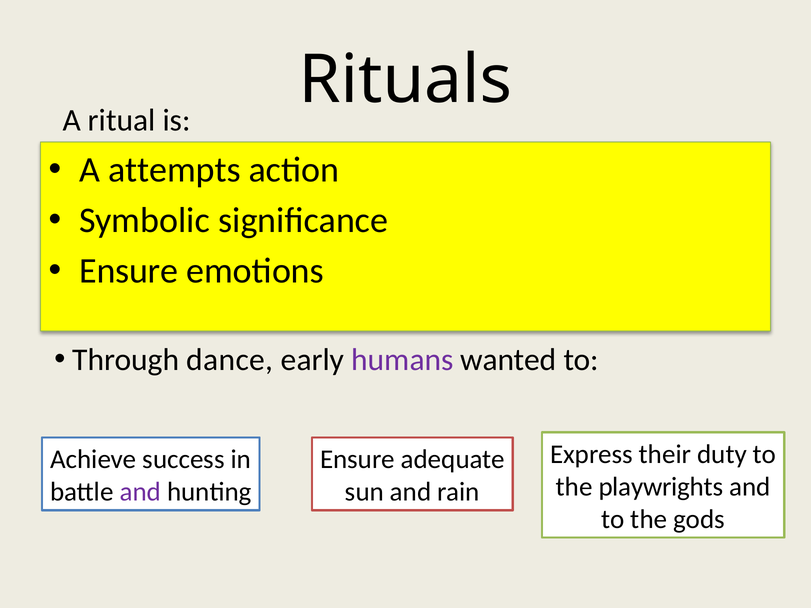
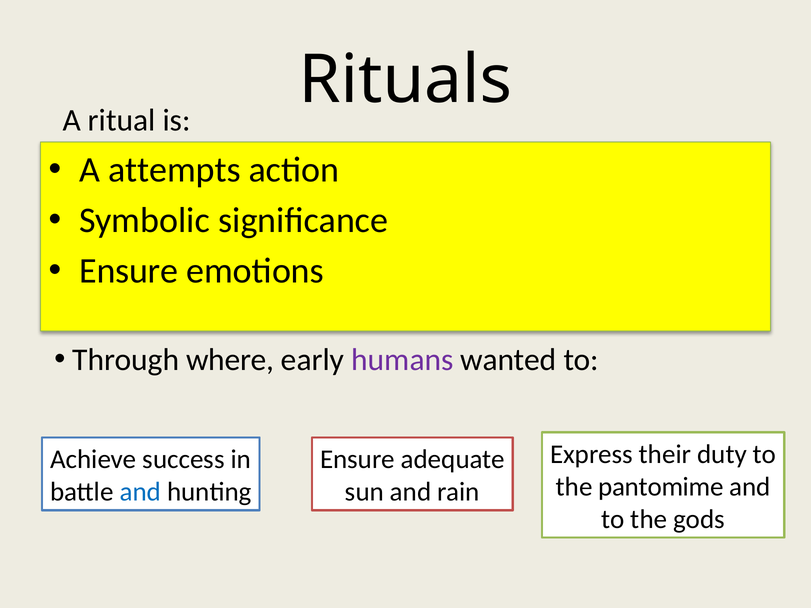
dance: dance -> where
playwrights: playwrights -> pantomime
and at (140, 492) colour: purple -> blue
